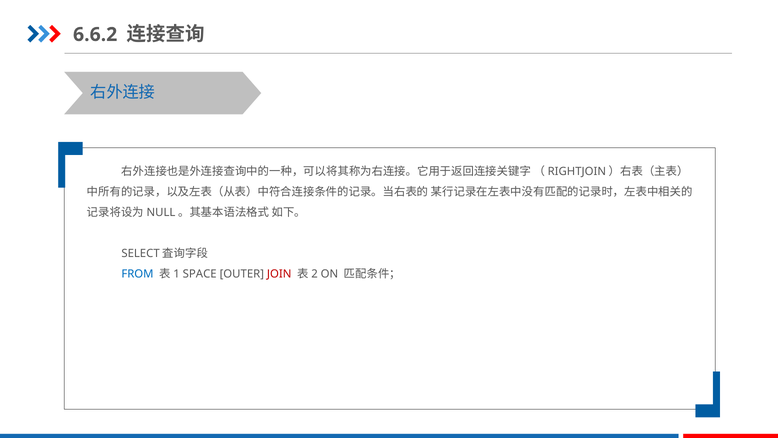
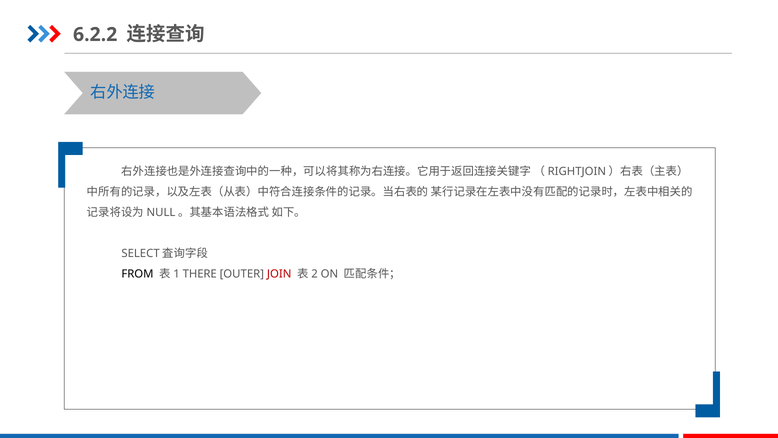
6.6.2: 6.6.2 -> 6.2.2
FROM colour: blue -> black
SPACE: SPACE -> THERE
